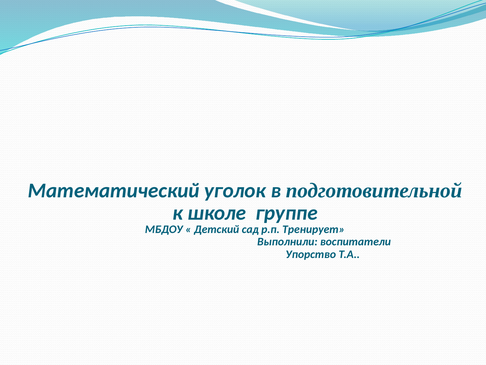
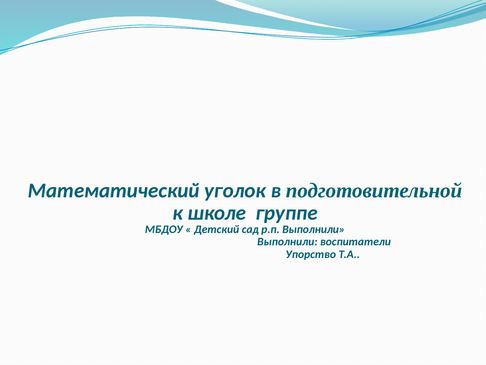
р.п Тренирует: Тренирует -> Выполнили
